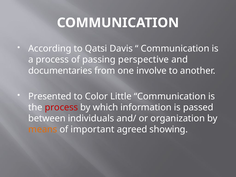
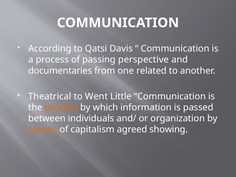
involve: involve -> related
Presented: Presented -> Theatrical
Color: Color -> Went
process at (61, 107) colour: red -> orange
important: important -> capitalism
